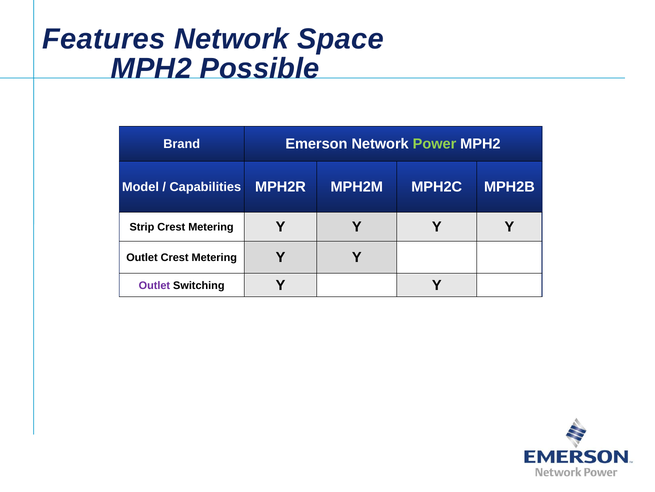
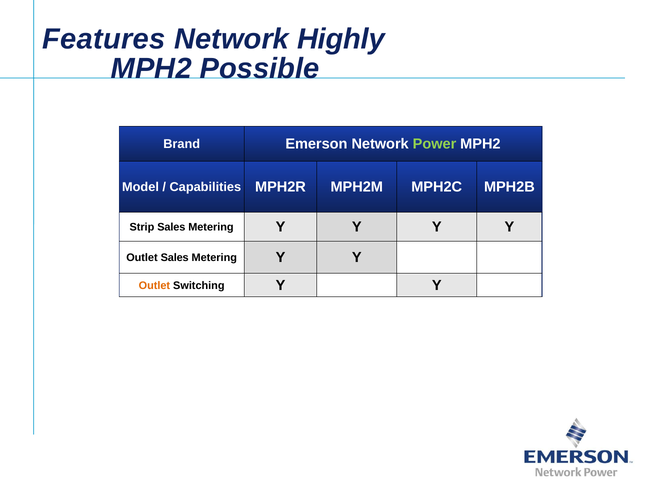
Space: Space -> Highly
Strip Crest: Crest -> Sales
Outlet Crest: Crest -> Sales
Outlet at (154, 285) colour: purple -> orange
